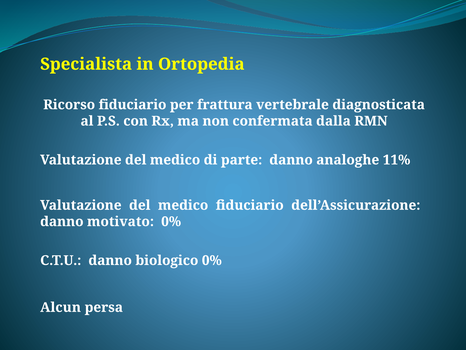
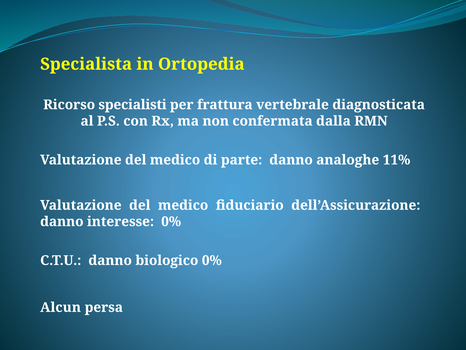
Ricorso fiduciario: fiduciario -> specialisti
motivato: motivato -> interesse
